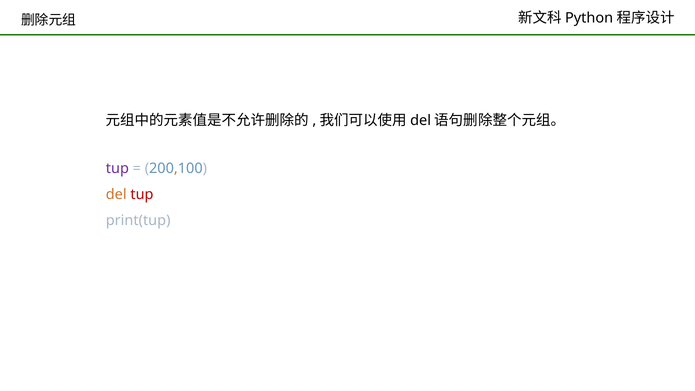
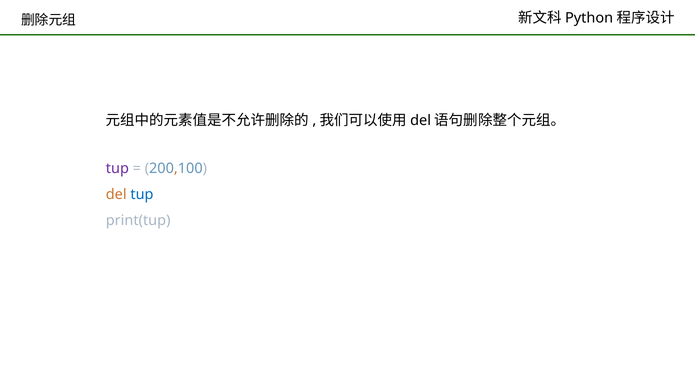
tup at (142, 194) colour: red -> blue
